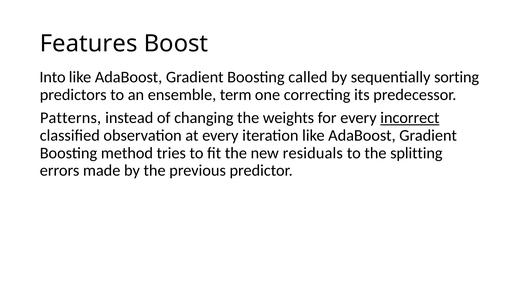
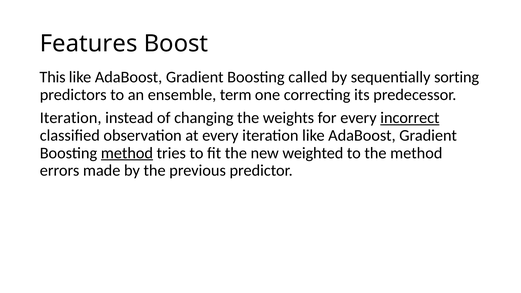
Into: Into -> This
Patterns at (71, 118): Patterns -> Iteration
method at (127, 153) underline: none -> present
residuals: residuals -> weighted
the splitting: splitting -> method
